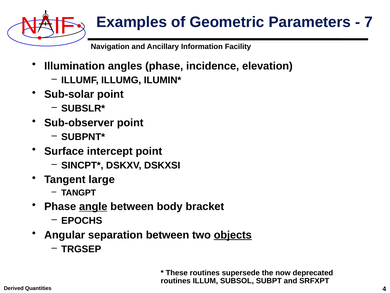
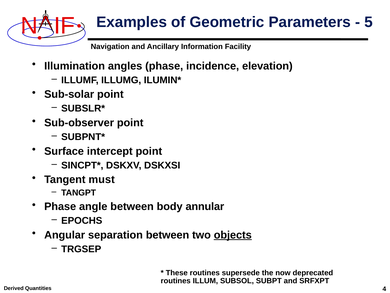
7: 7 -> 5
large: large -> must
angle underline: present -> none
bracket: bracket -> annular
